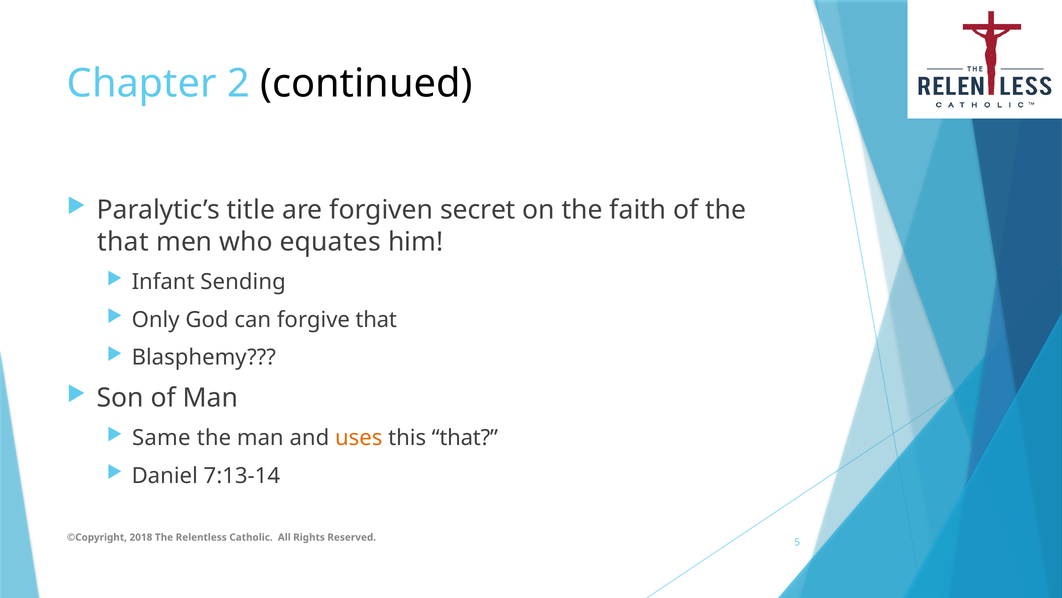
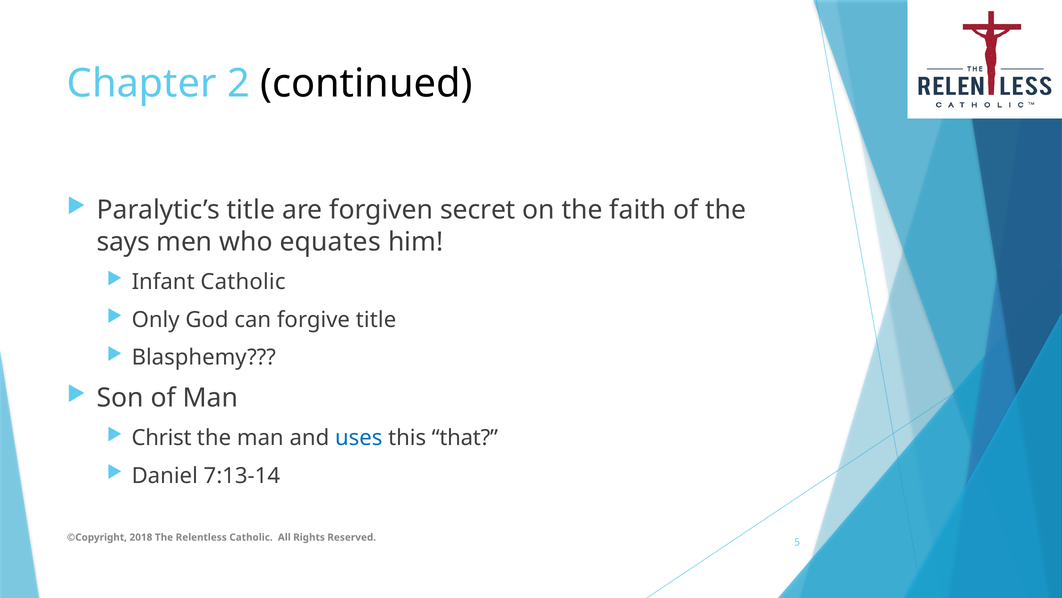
that at (123, 242): that -> says
Infant Sending: Sending -> Catholic
forgive that: that -> title
Same: Same -> Christ
uses colour: orange -> blue
